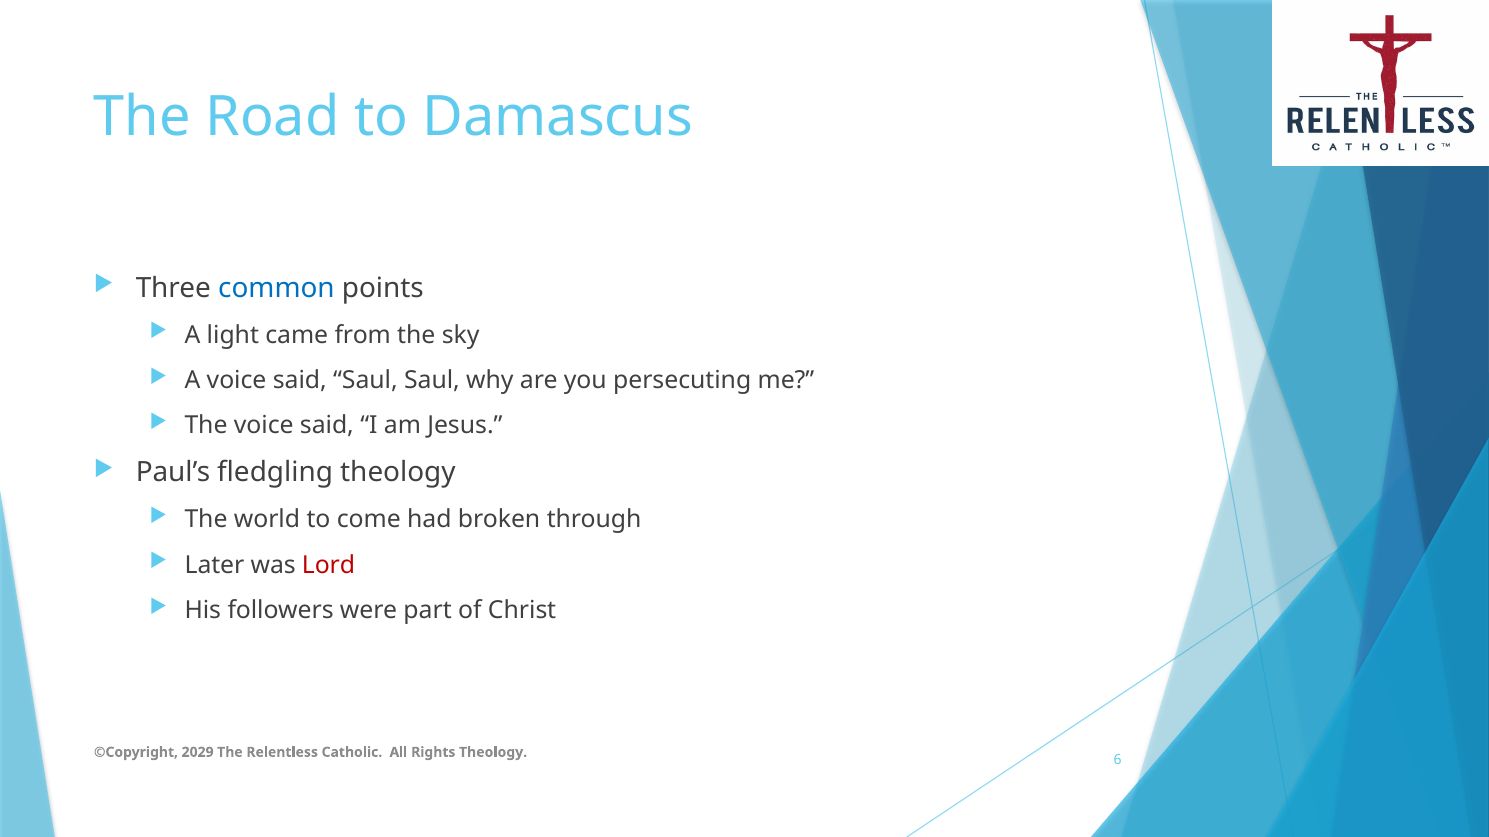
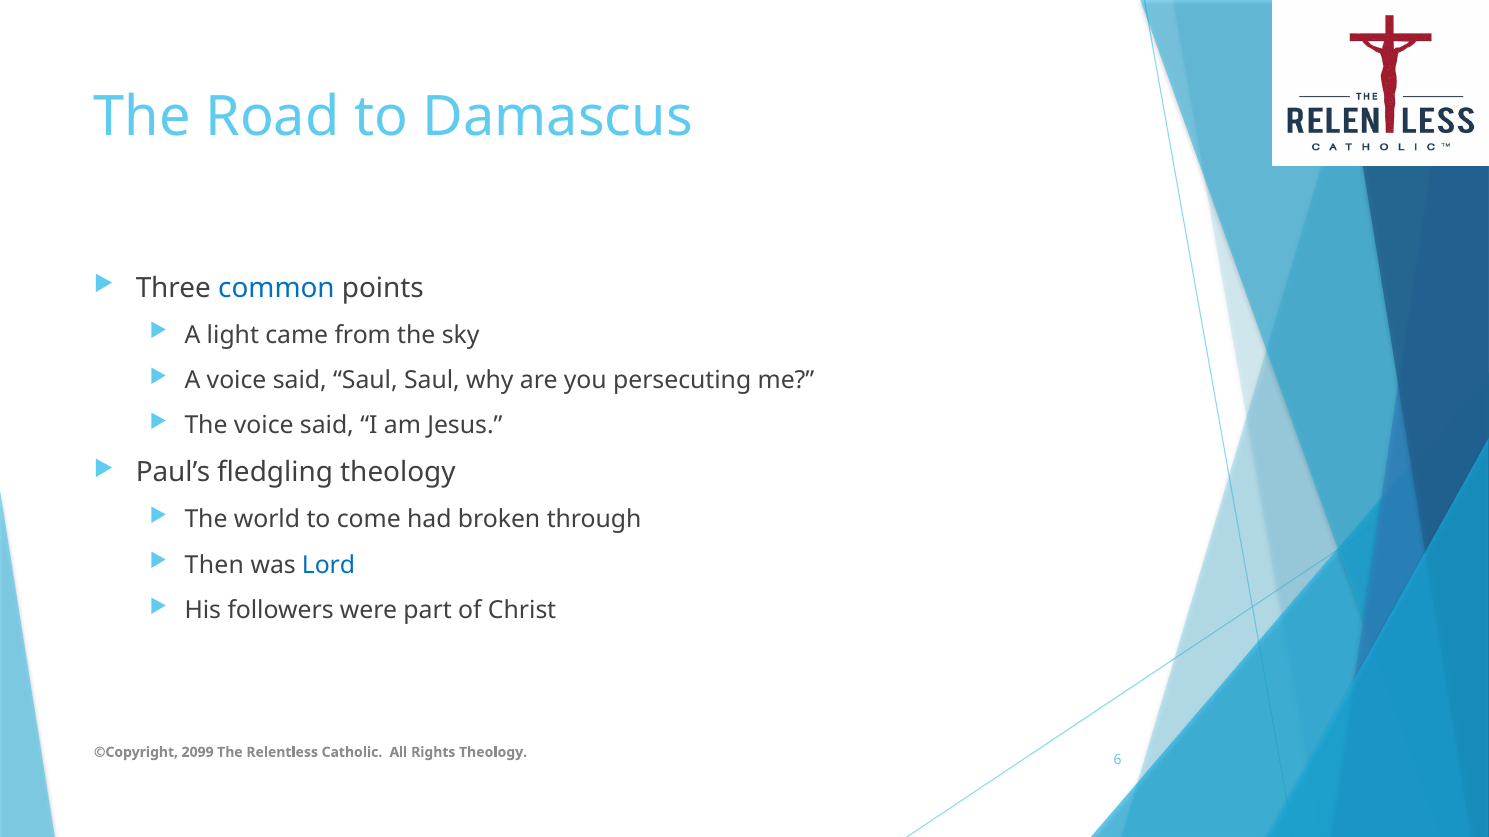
Later: Later -> Then
Lord colour: red -> blue
2029: 2029 -> 2099
